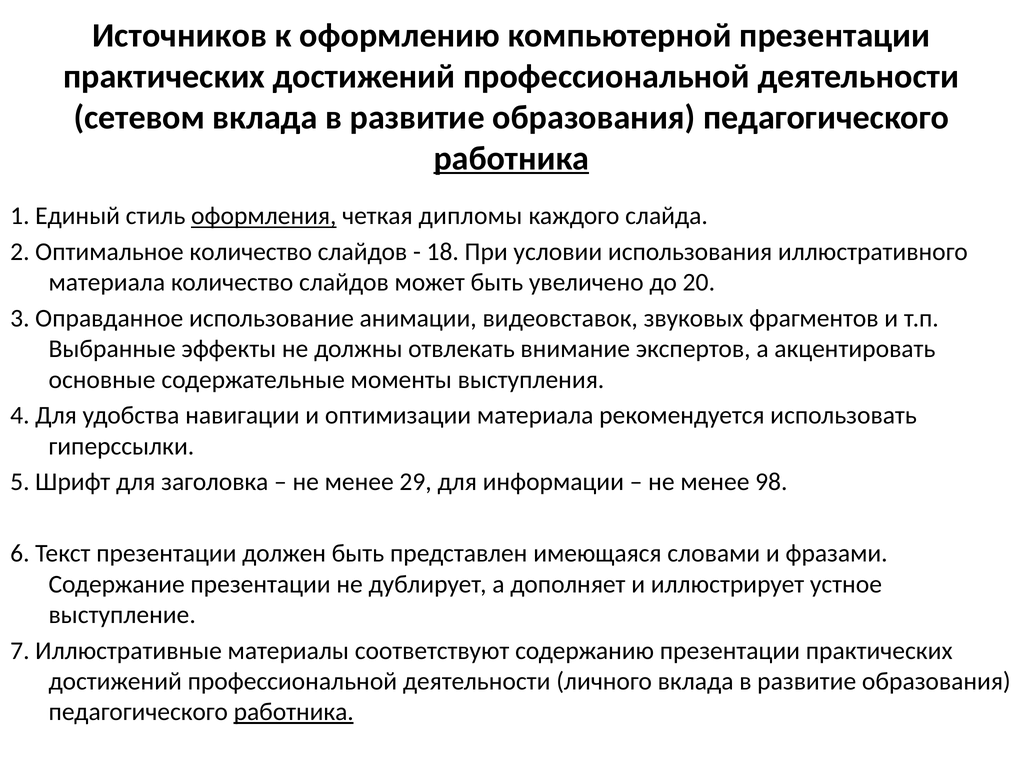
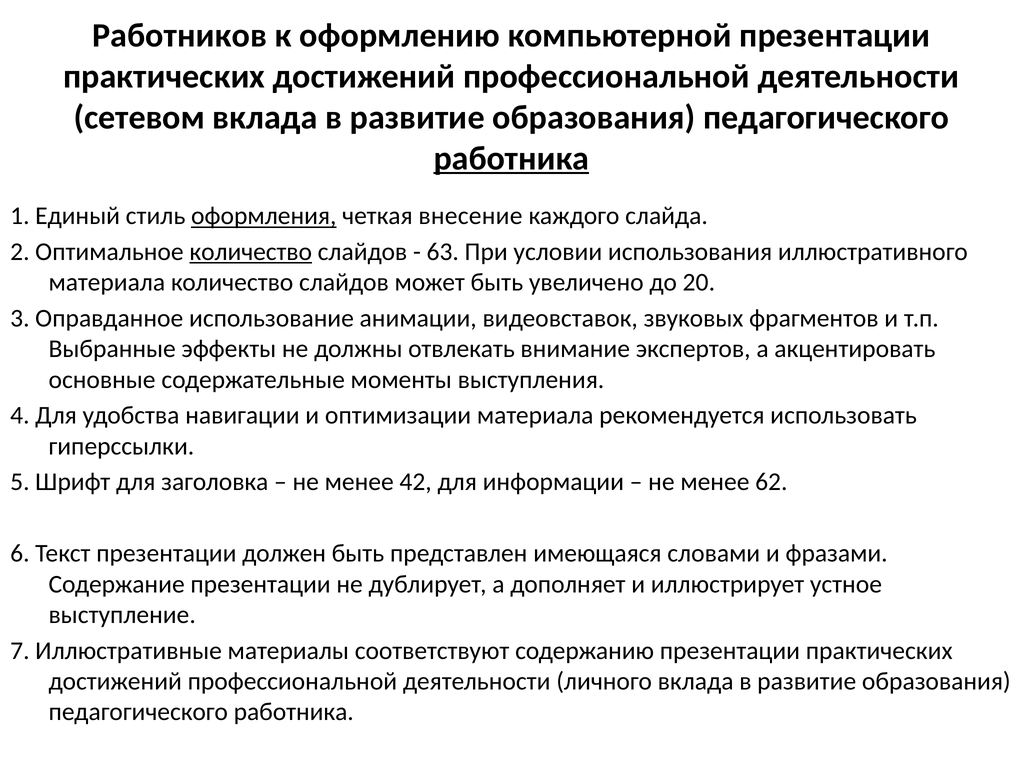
Источников: Источников -> Работников
дипломы: дипломы -> внесение
количество at (251, 252) underline: none -> present
18: 18 -> 63
29: 29 -> 42
98: 98 -> 62
работника at (294, 712) underline: present -> none
